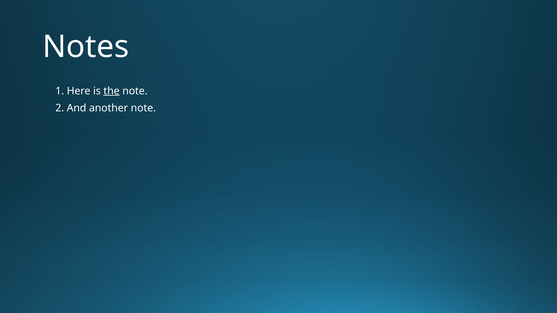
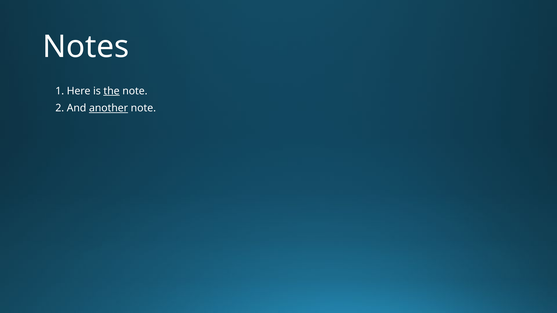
another underline: none -> present
